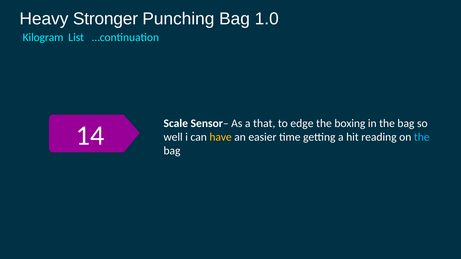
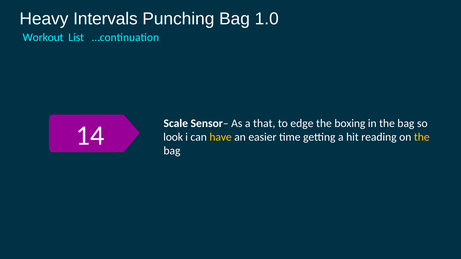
Stronger: Stronger -> Intervals
Kilogram: Kilogram -> Workout
well: well -> look
the at (422, 137) colour: light blue -> yellow
